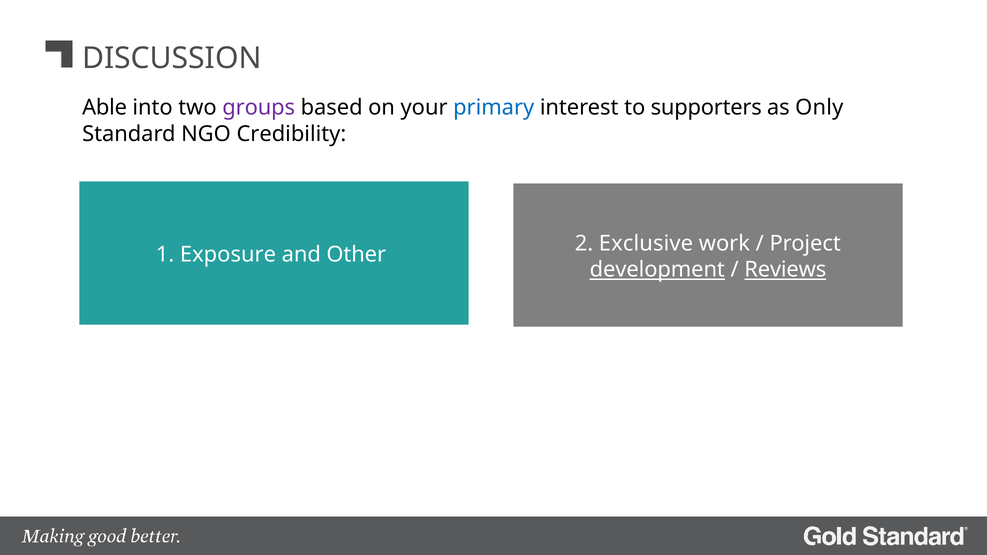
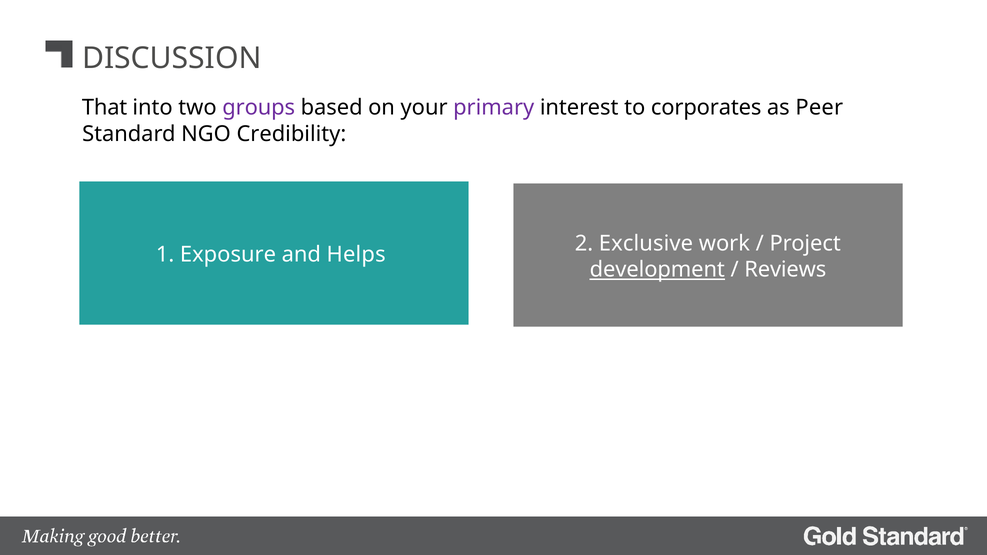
Able: Able -> That
primary colour: blue -> purple
supporters: supporters -> corporates
Only: Only -> Peer
Other: Other -> Helps
Reviews underline: present -> none
